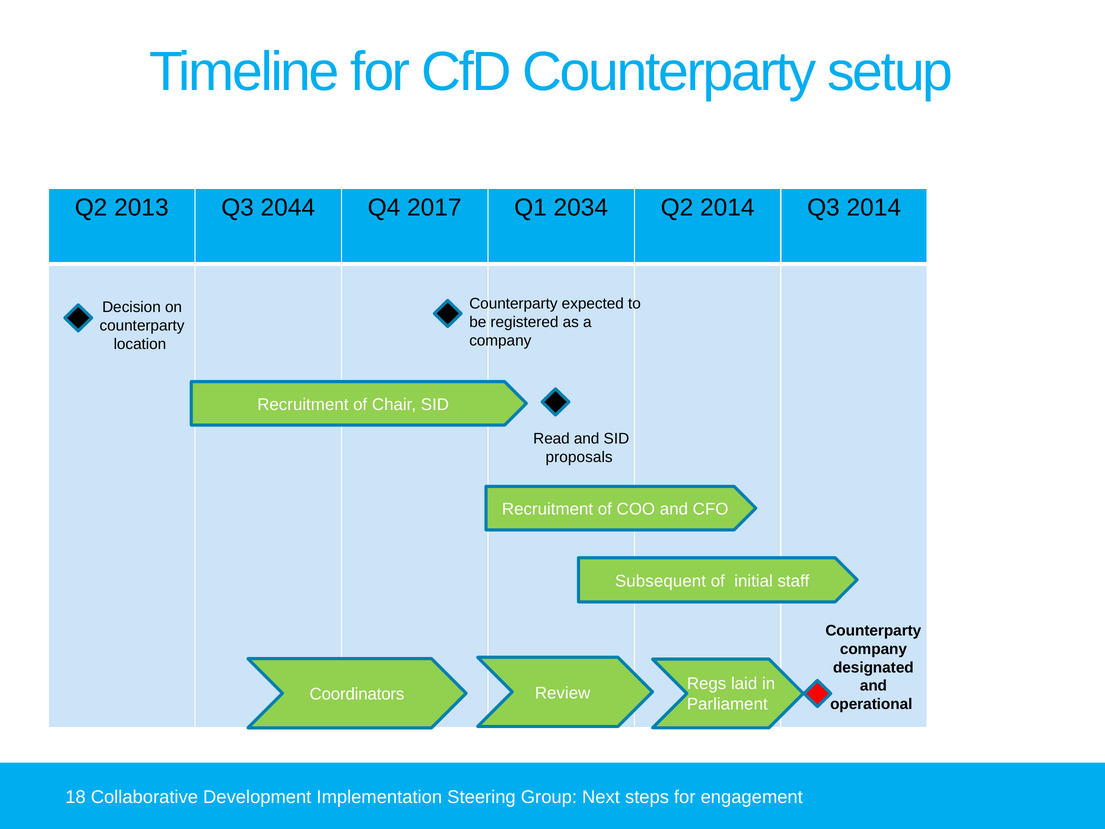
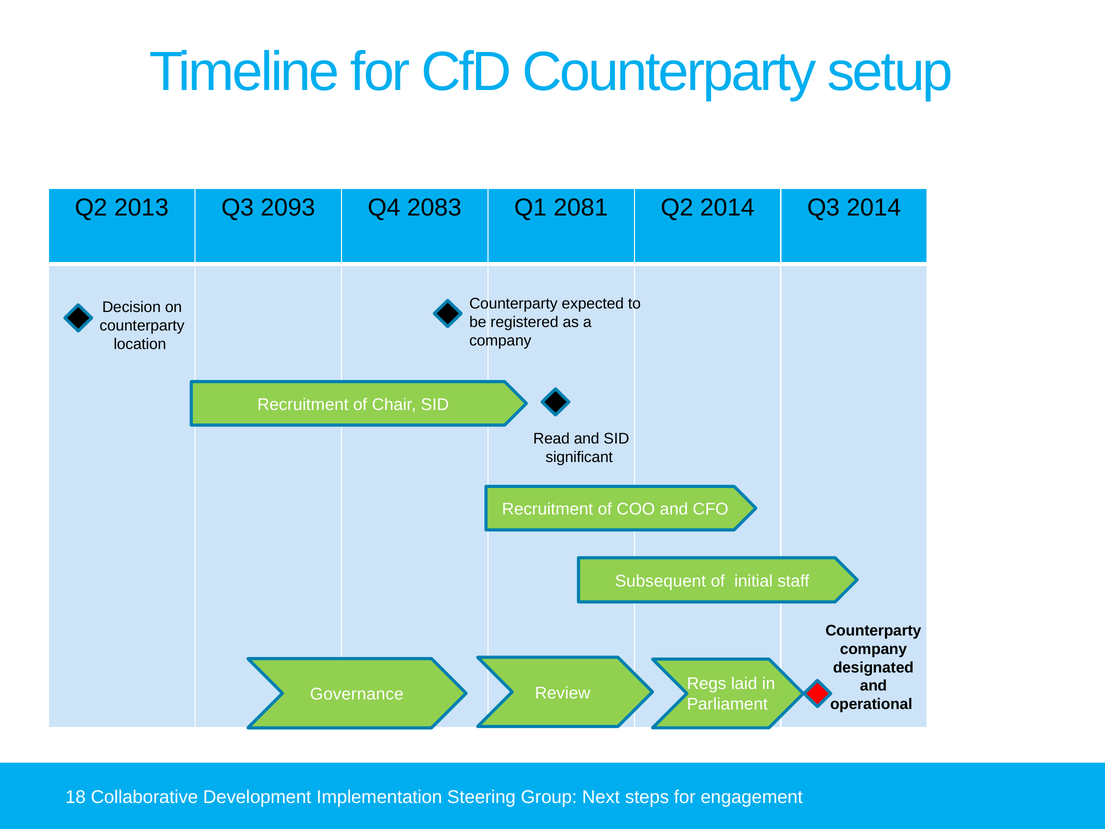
2044: 2044 -> 2093
2017: 2017 -> 2083
2034: 2034 -> 2081
proposals: proposals -> significant
Coordinators: Coordinators -> Governance
